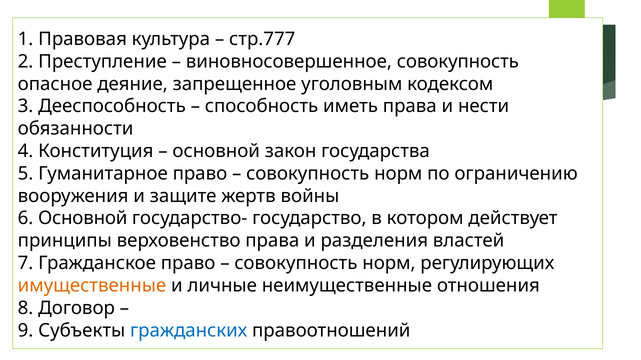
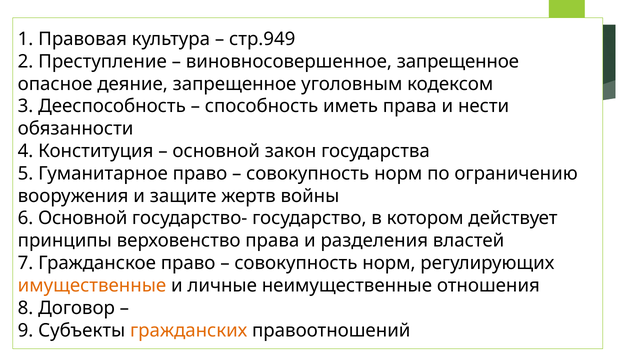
стр.777: стр.777 -> стр.949
виновносовершенное совокупность: совокупность -> запрещенное
гражданских colour: blue -> orange
